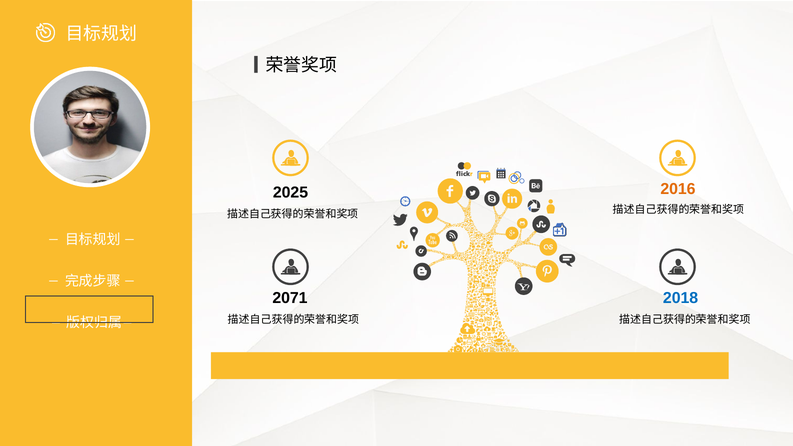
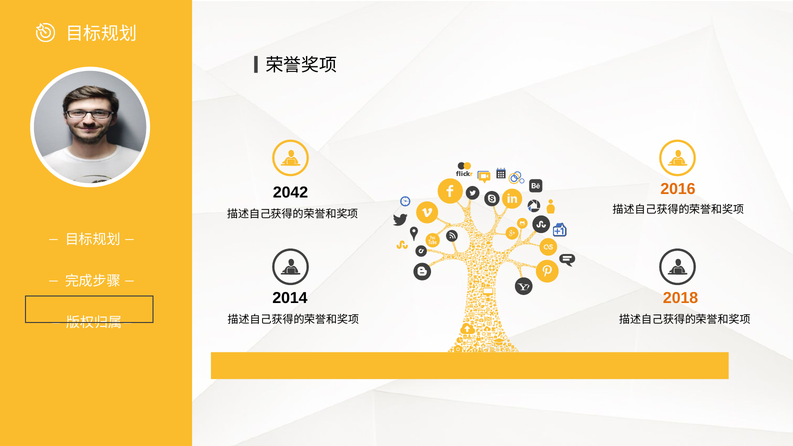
2025: 2025 -> 2042
2071: 2071 -> 2014
2018 colour: blue -> orange
